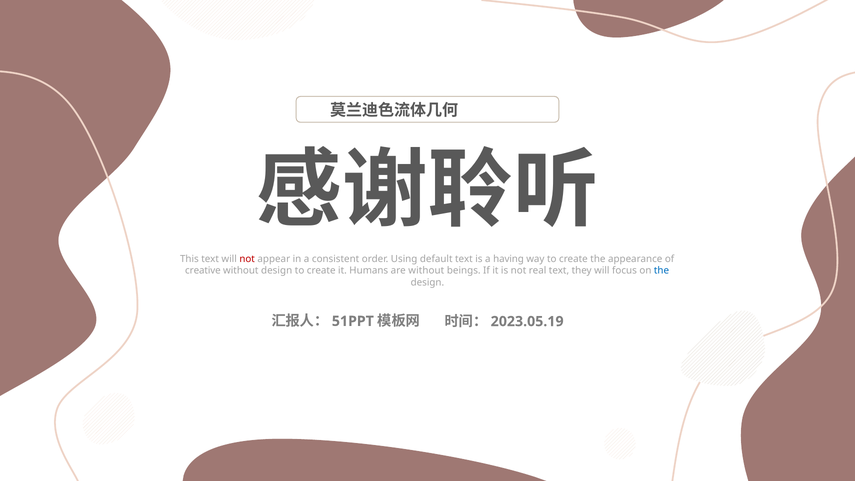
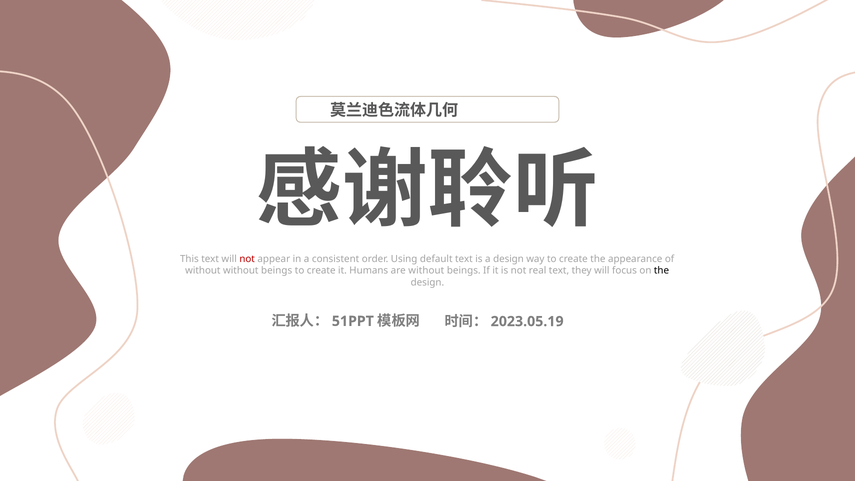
a having: having -> design
creative at (203, 271): creative -> without
design at (277, 271): design -> beings
the at (662, 271) colour: blue -> black
